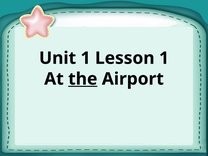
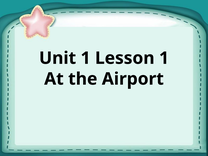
the underline: present -> none
